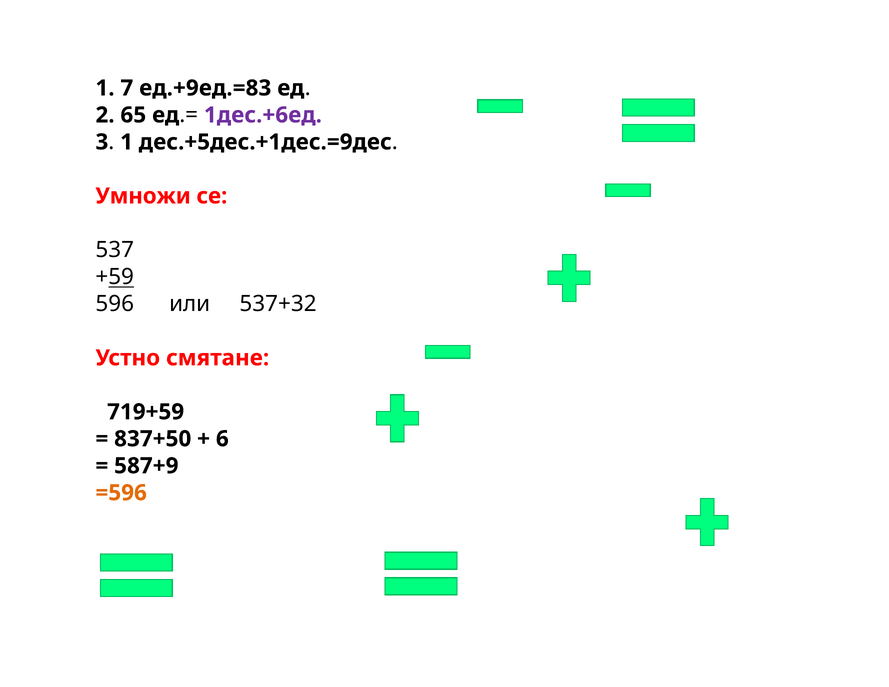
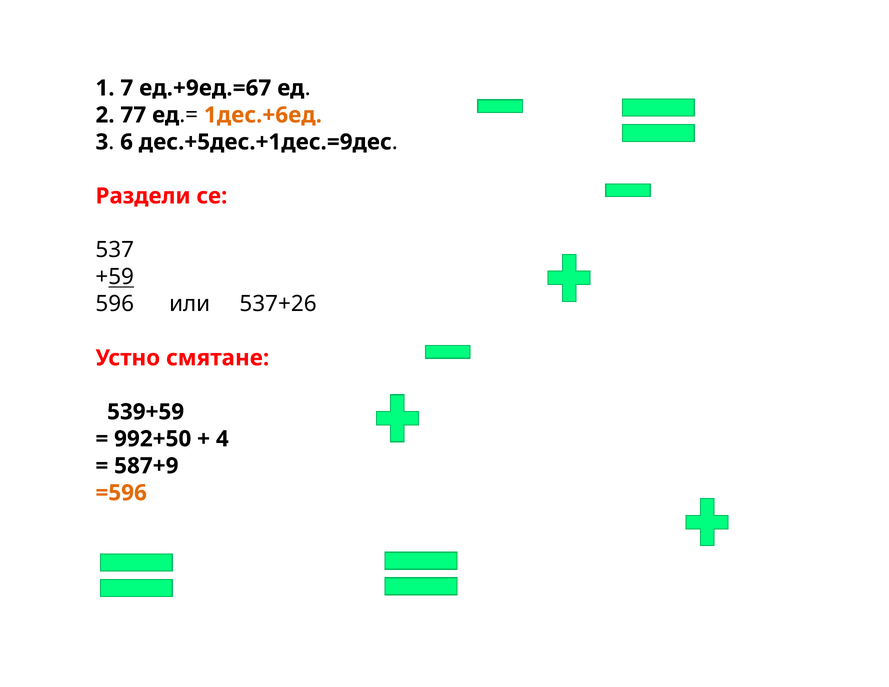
ед.+9ед.=83: ед.+9ед.=83 -> ед.+9ед.=67
65: 65 -> 77
1дес.+6ед colour: purple -> orange
1 at (127, 142): 1 -> 6
Умножи: Умножи -> Раздели
537+32: 537+32 -> 537+26
719+59: 719+59 -> 539+59
837+50: 837+50 -> 992+50
6: 6 -> 4
